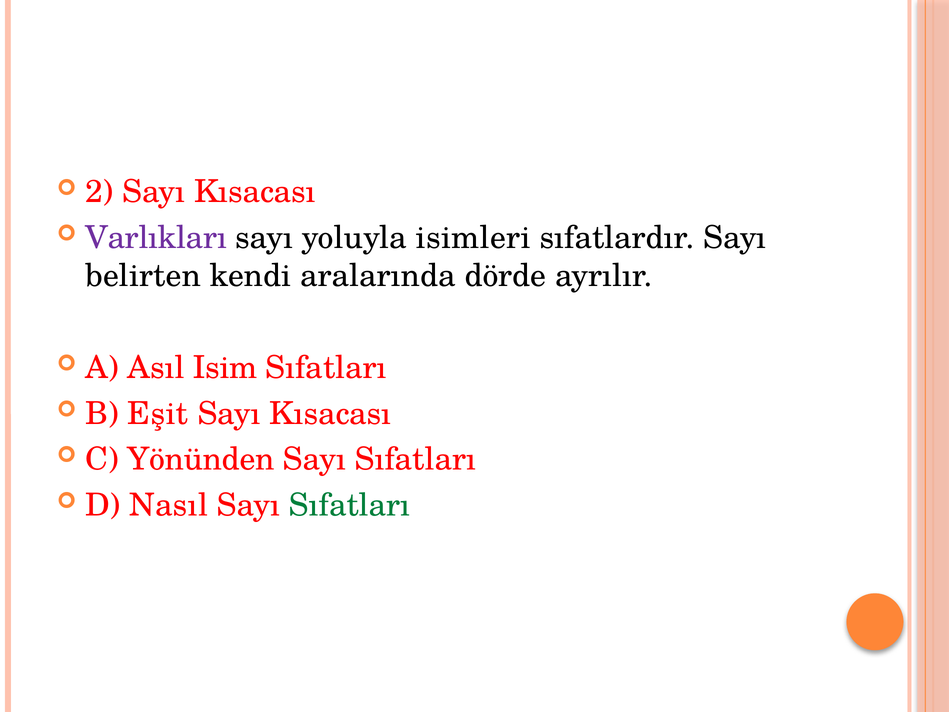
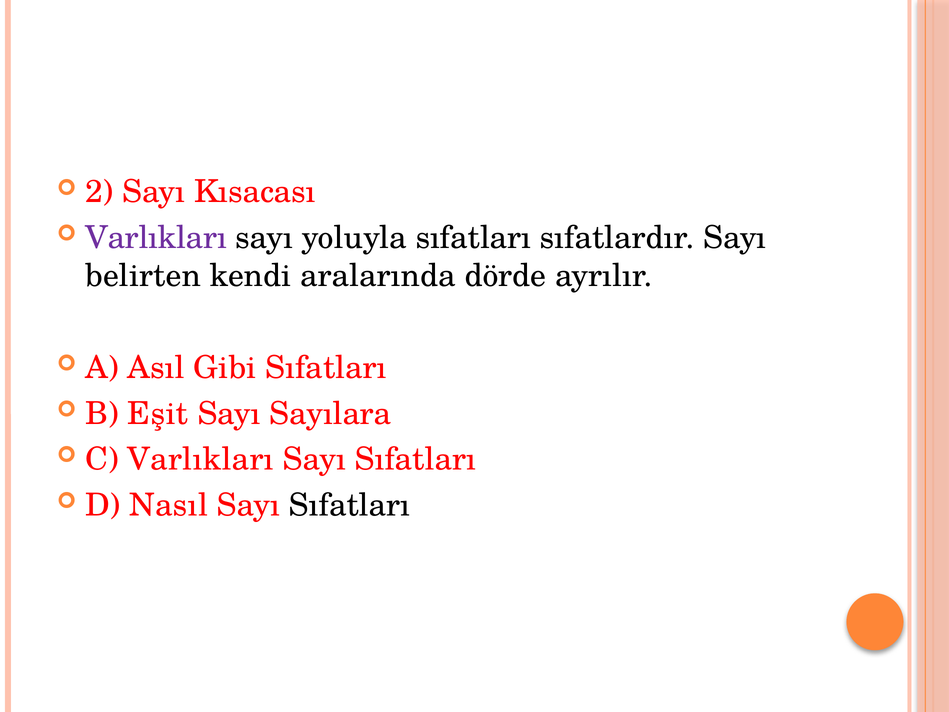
yoluyla isimleri: isimleri -> sıfatları
Isim: Isim -> Gibi
Kısacası at (330, 413): Kısacası -> Sayılara
C Yönünden: Yönünden -> Varlıkları
Sıfatları at (350, 505) colour: green -> black
